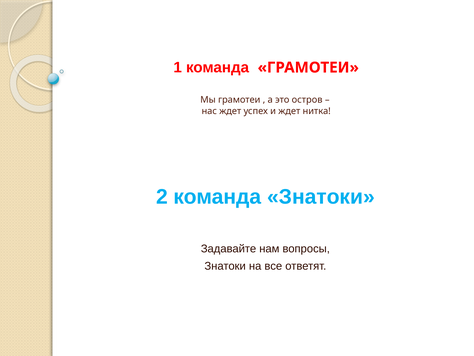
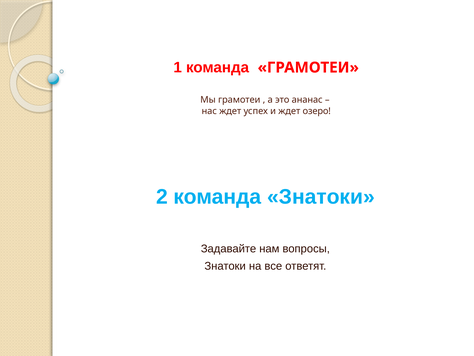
остров: остров -> ананас
нитка: нитка -> озеро
